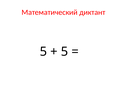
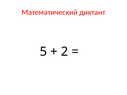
5 at (64, 52): 5 -> 2
